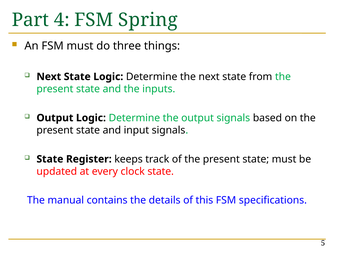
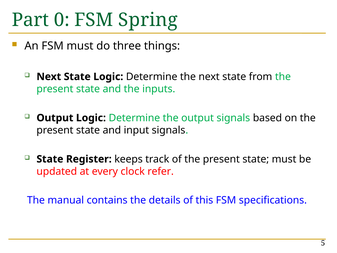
4: 4 -> 0
clock state: state -> refer
